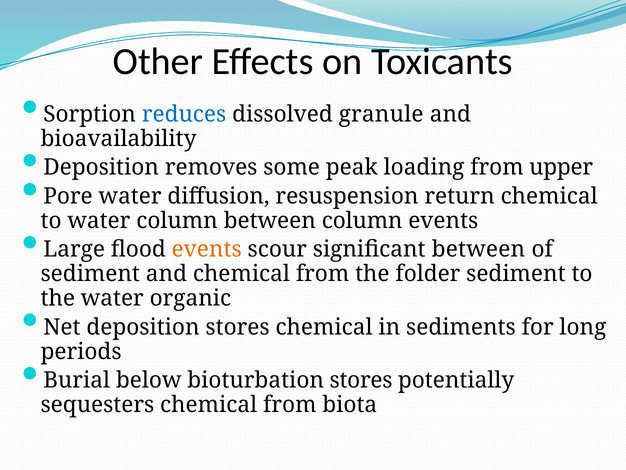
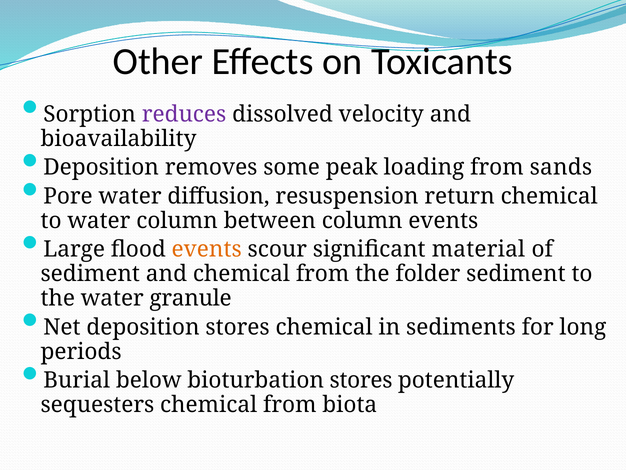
reduces colour: blue -> purple
granule: granule -> velocity
upper: upper -> sands
significant between: between -> material
organic: organic -> granule
